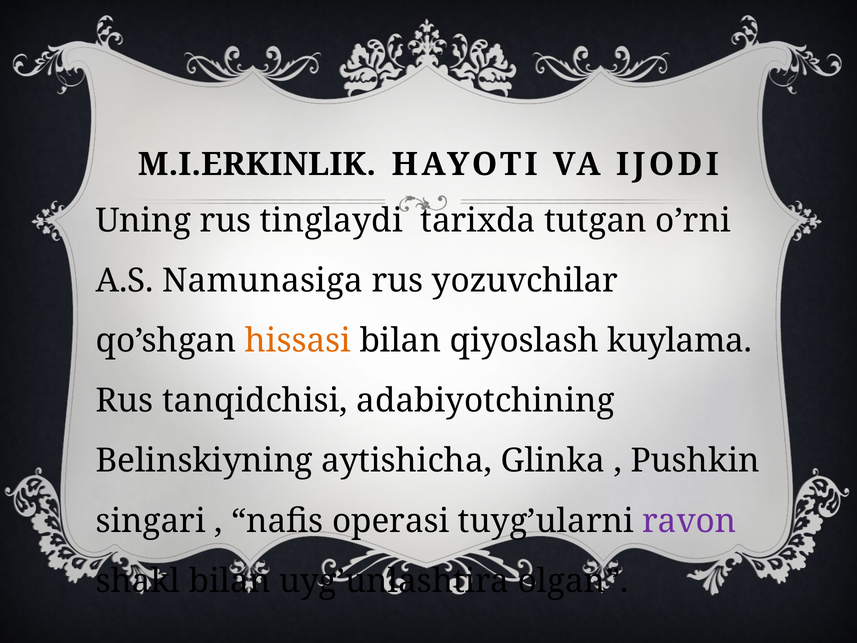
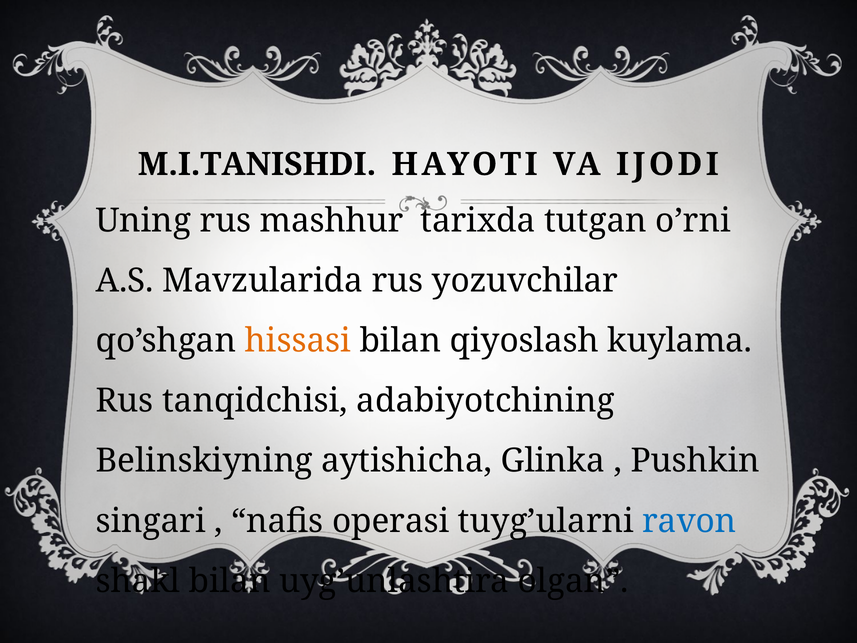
M.I.ERKINLIK: M.I.ERKINLIK -> M.I.TANISHDI
tinglaydi: tinglaydi -> mashhur
Namunasiga: Namunasiga -> Mavzularida
ravon colour: purple -> blue
